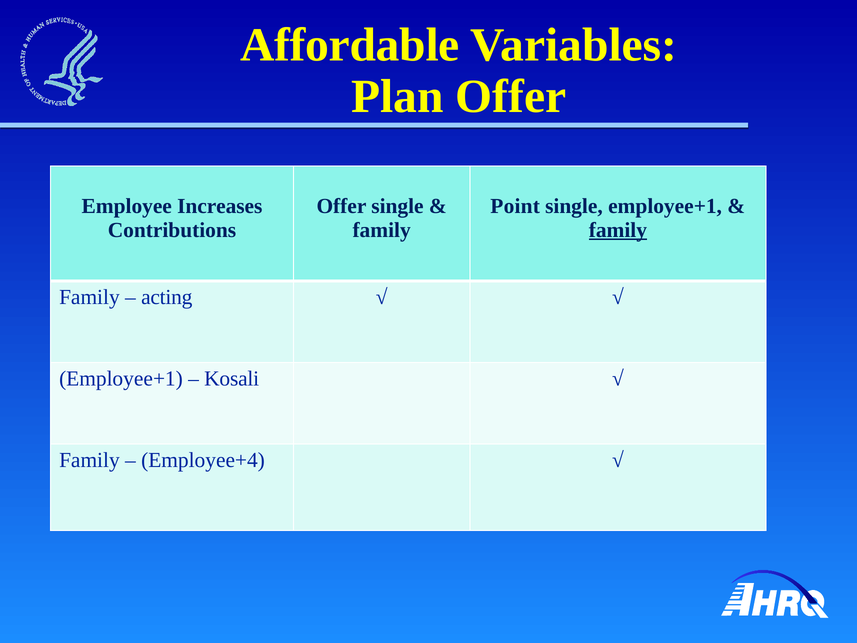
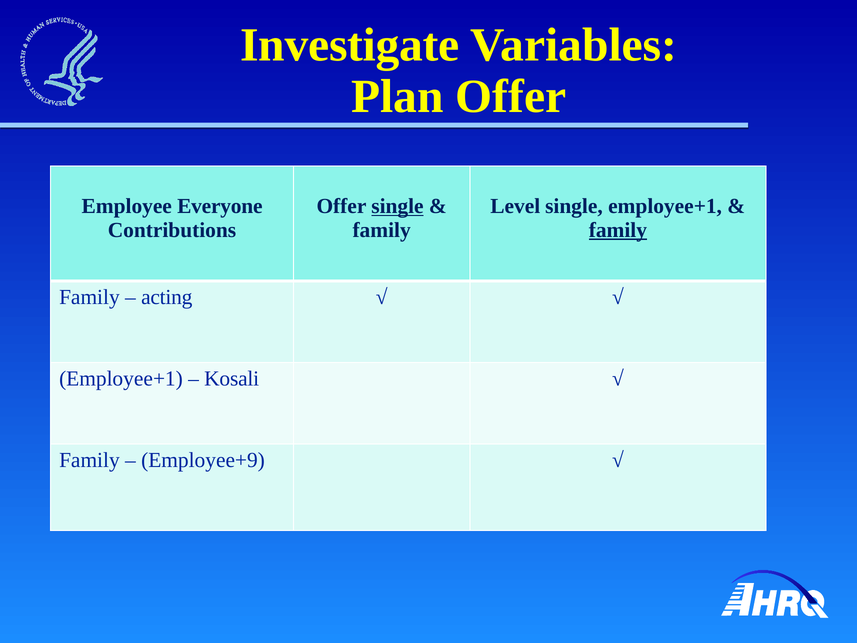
Affordable: Affordable -> Investigate
Increases: Increases -> Everyone
single at (397, 206) underline: none -> present
Point: Point -> Level
Employee+4: Employee+4 -> Employee+9
